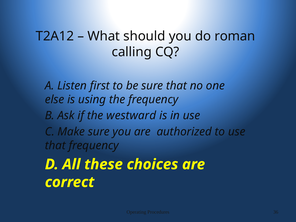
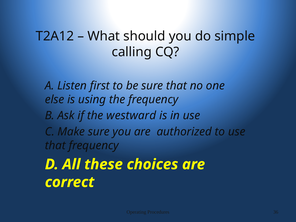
roman: roman -> simple
